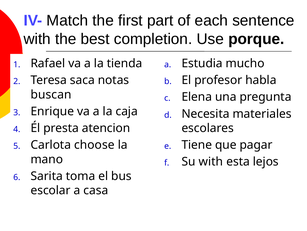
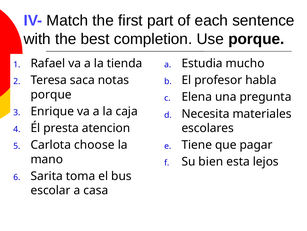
buscan at (51, 94): buscan -> porque
Su with: with -> bien
